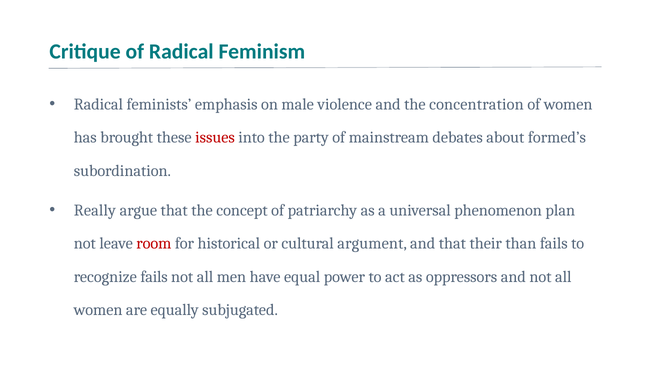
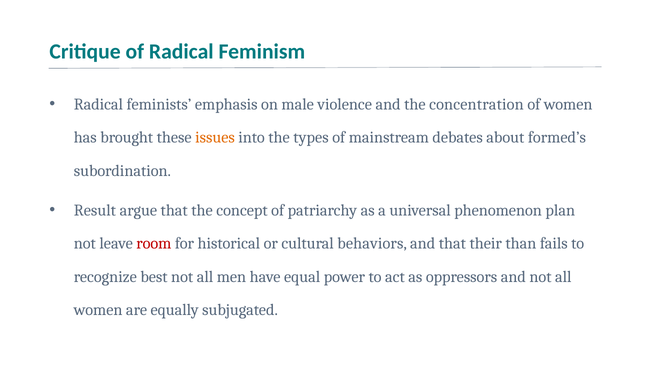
issues colour: red -> orange
party: party -> types
Really: Really -> Result
argument: argument -> behaviors
recognize fails: fails -> best
